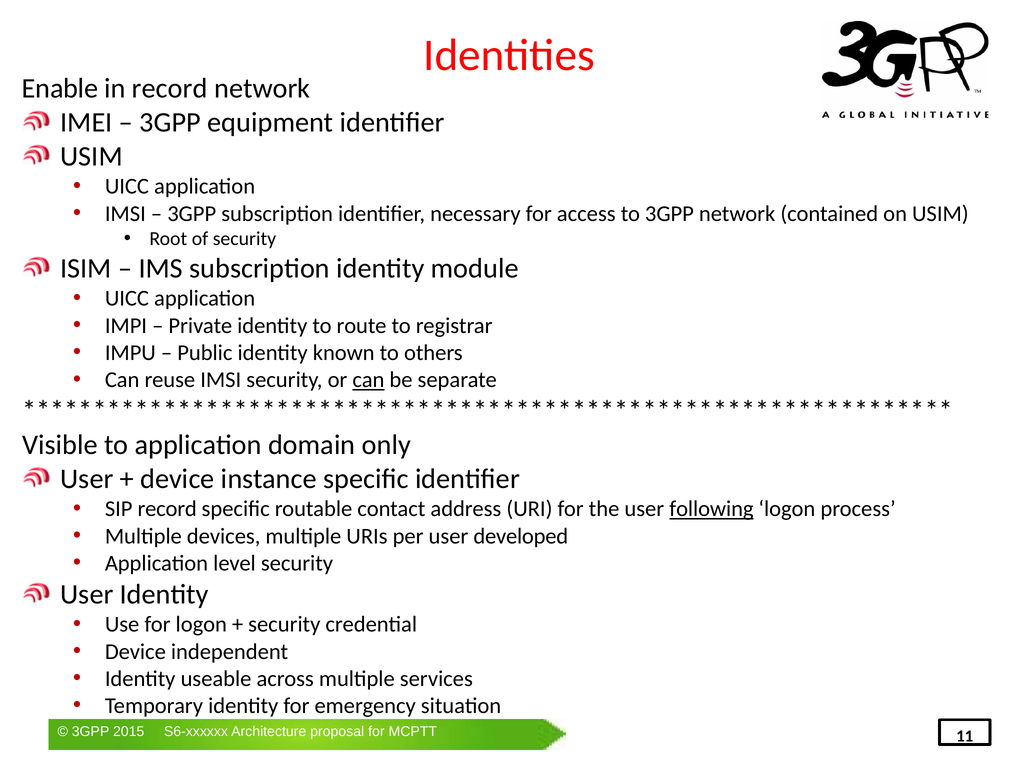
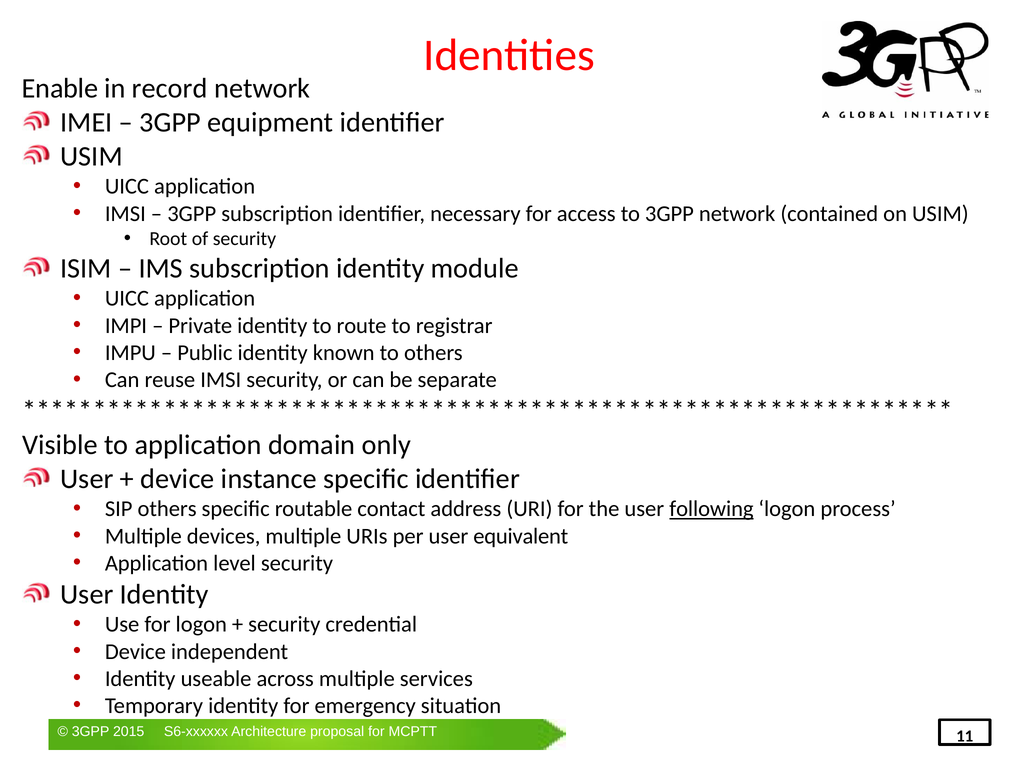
can at (368, 380) underline: present -> none
SIP record: record -> others
developed: developed -> equivalent
